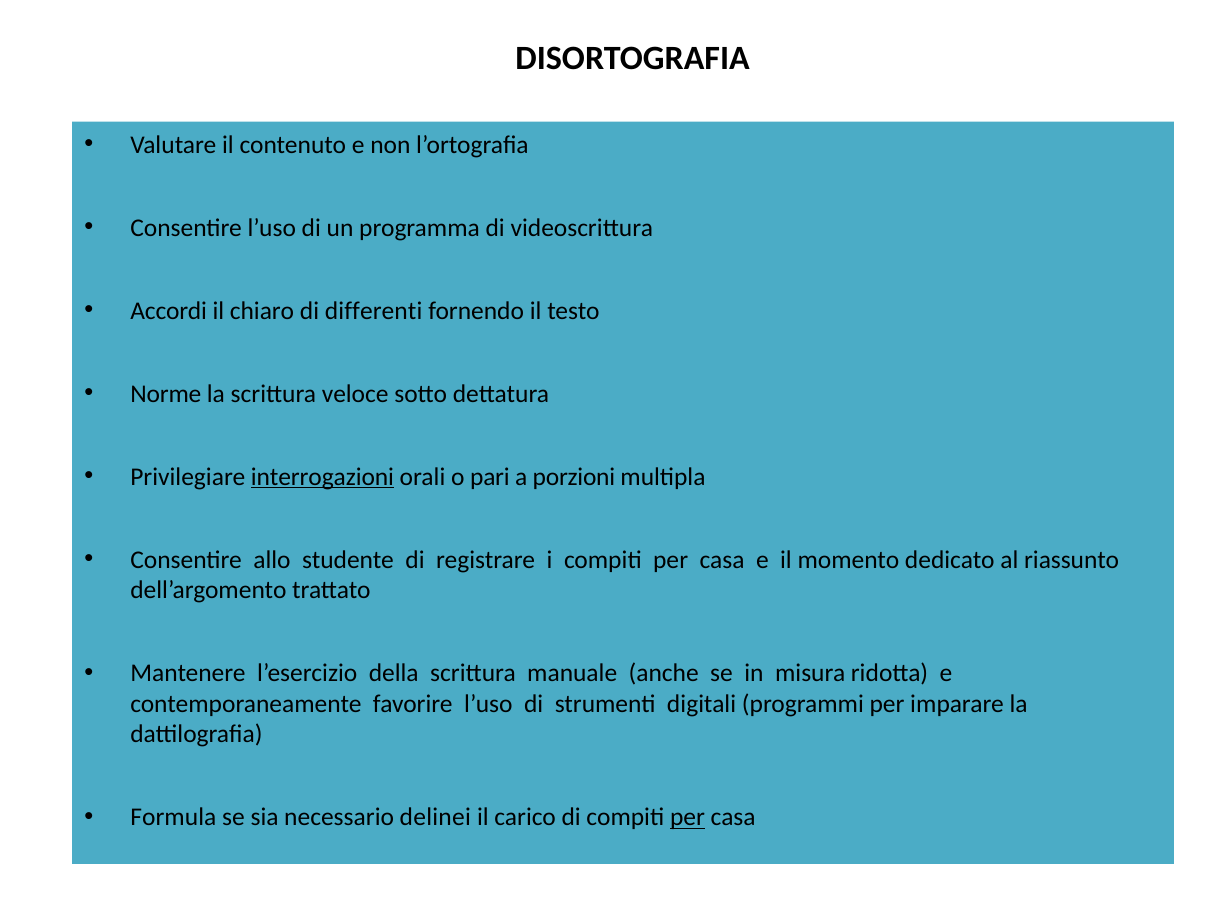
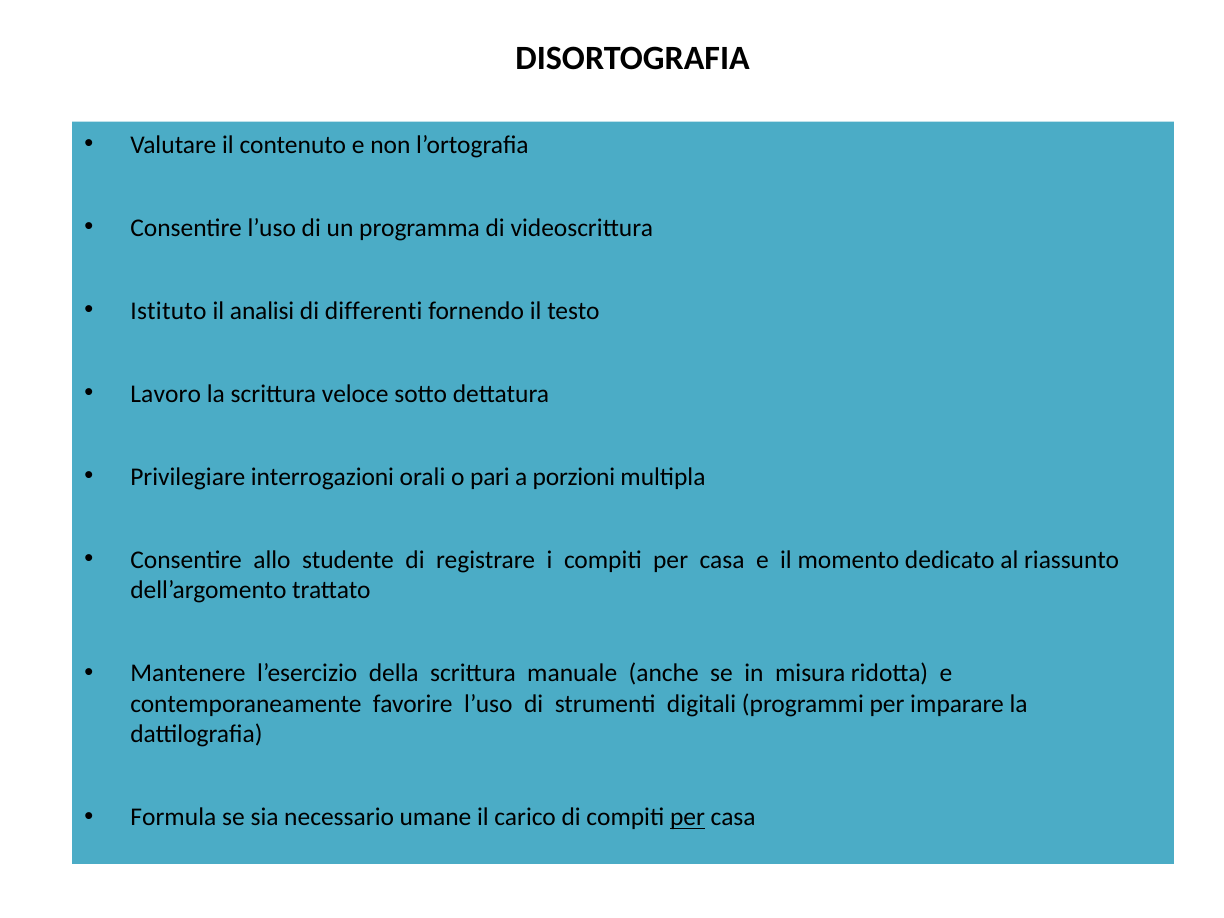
Accordi: Accordi -> Istituto
chiaro: chiaro -> analisi
Norme: Norme -> Lavoro
interrogazioni underline: present -> none
delinei: delinei -> umane
